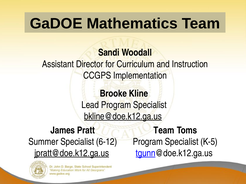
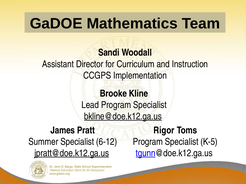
Team at (164, 131): Team -> Rigor
